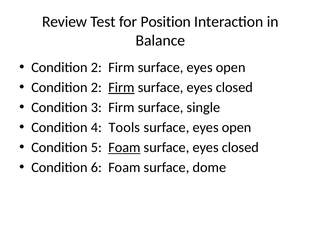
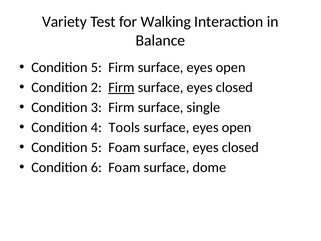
Review: Review -> Variety
Position: Position -> Walking
2 at (96, 67): 2 -> 5
Foam at (124, 147) underline: present -> none
